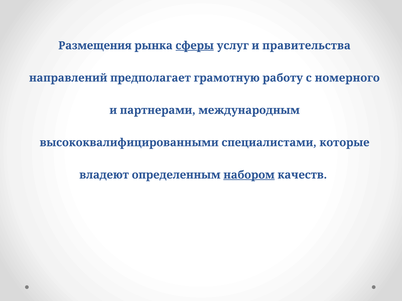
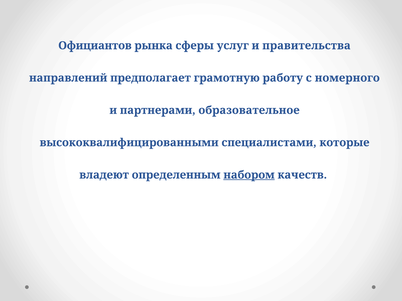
Размещения: Размещения -> Официантов
сферы underline: present -> none
международным: международным -> образовательное
